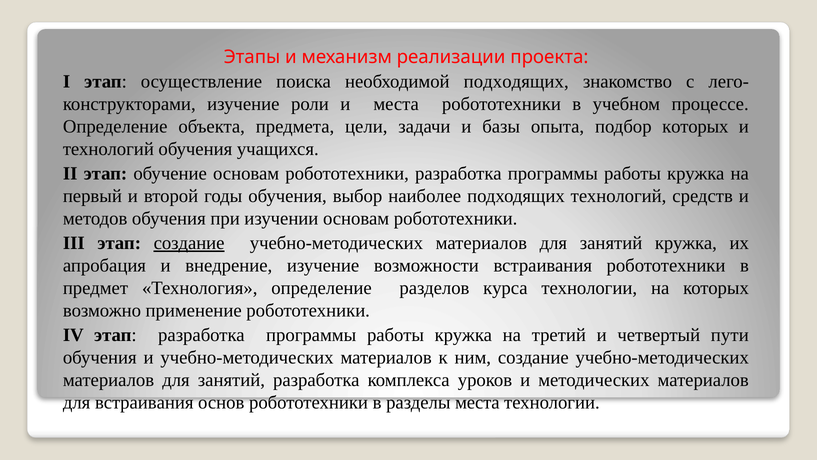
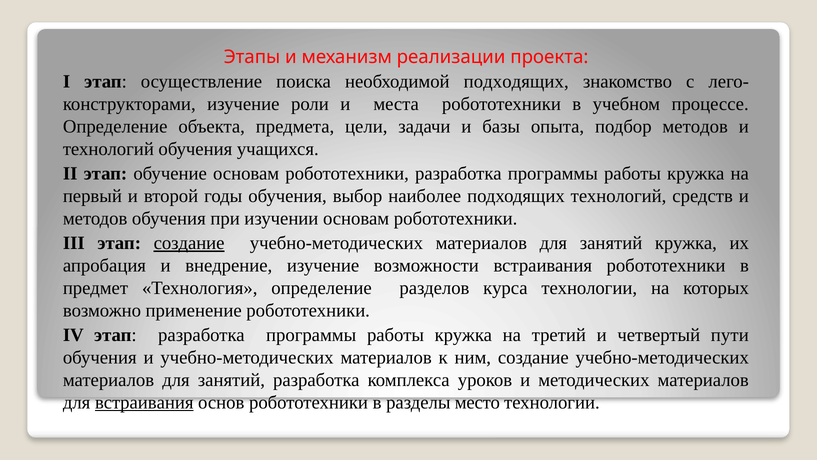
подбор которых: которых -> методов
встраивания at (144, 402) underline: none -> present
разделы места: места -> место
